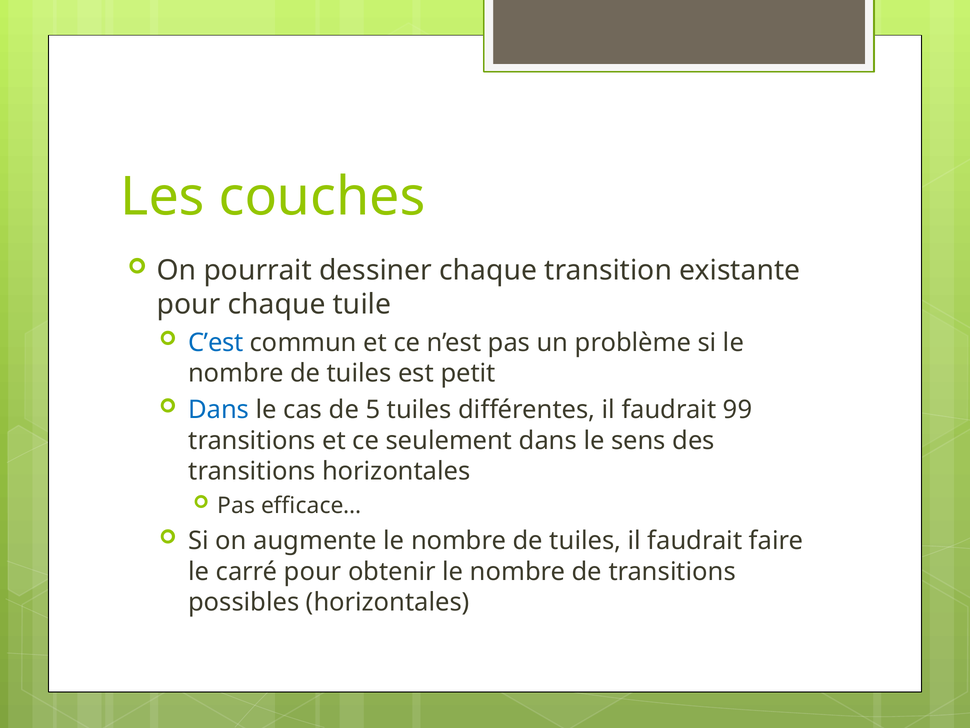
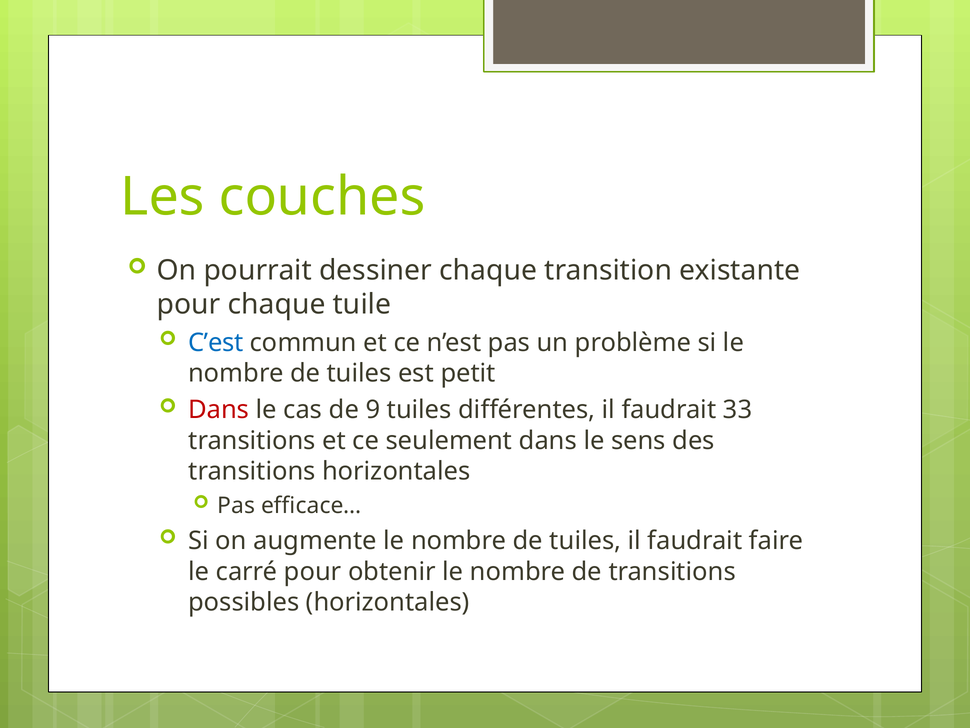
Dans at (219, 410) colour: blue -> red
5: 5 -> 9
99: 99 -> 33
